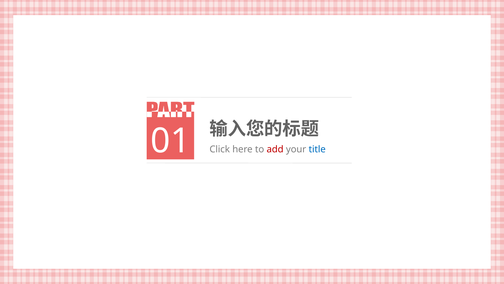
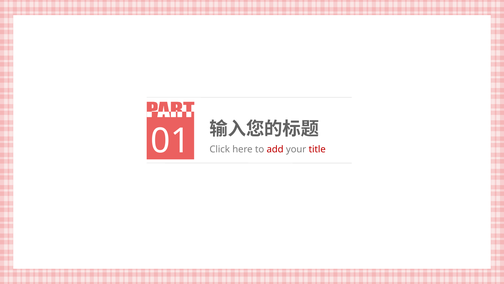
title colour: blue -> red
